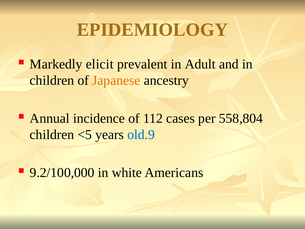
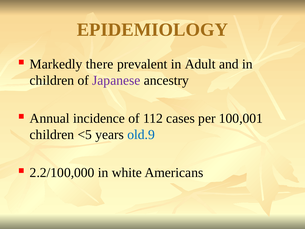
elicit: elicit -> there
Japanese colour: orange -> purple
558,804: 558,804 -> 100,001
9.2/100,000: 9.2/100,000 -> 2.2/100,000
